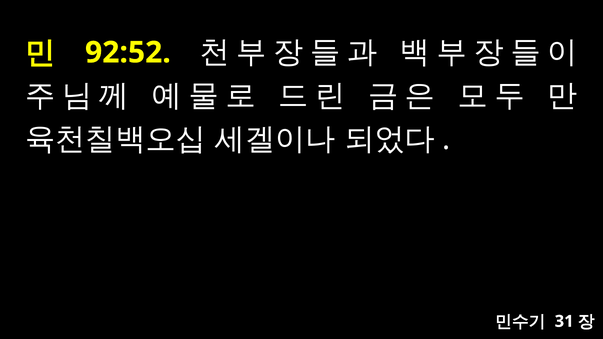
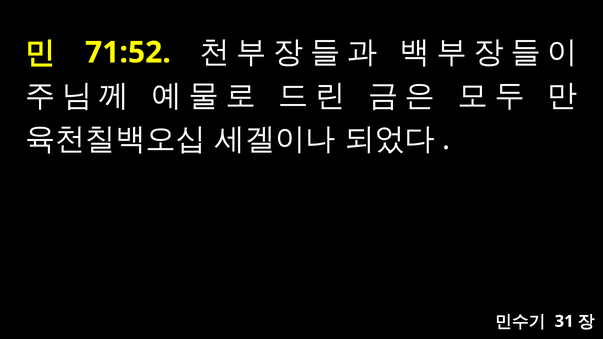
92:52: 92:52 -> 71:52
